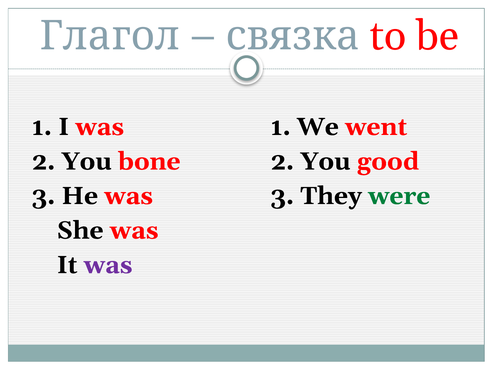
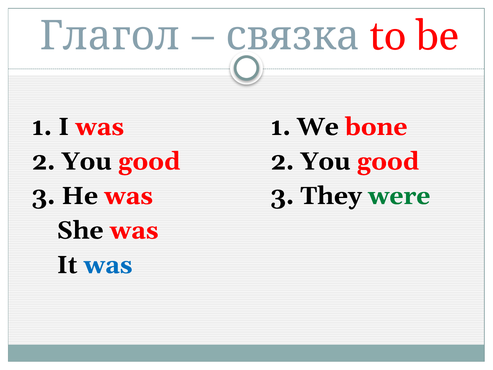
went: went -> bone
bone at (149, 161): bone -> good
was at (108, 265) colour: purple -> blue
